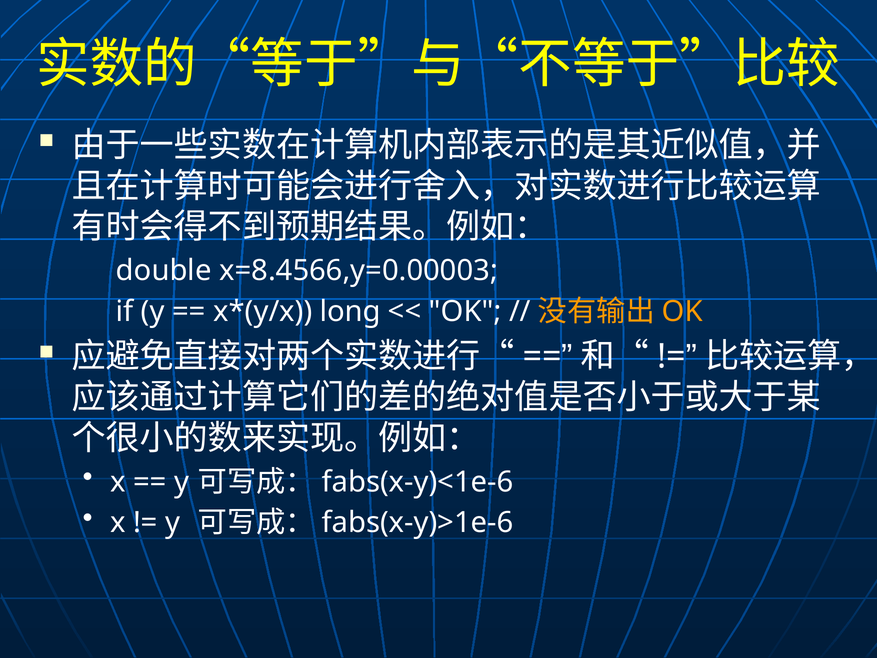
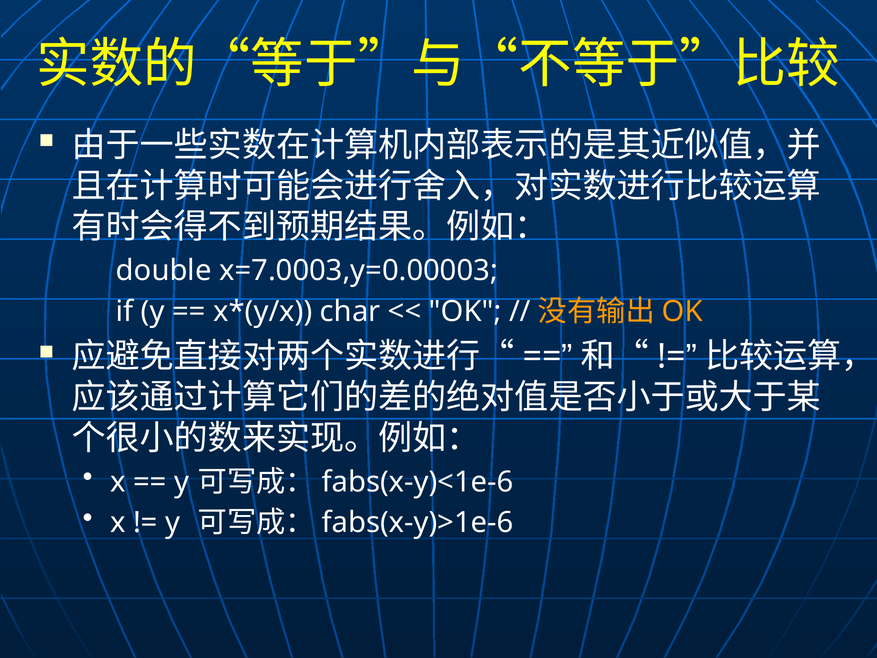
x=8.4566,y=0.00003: x=8.4566,y=0.00003 -> x=7.0003,y=0.00003
long: long -> char
